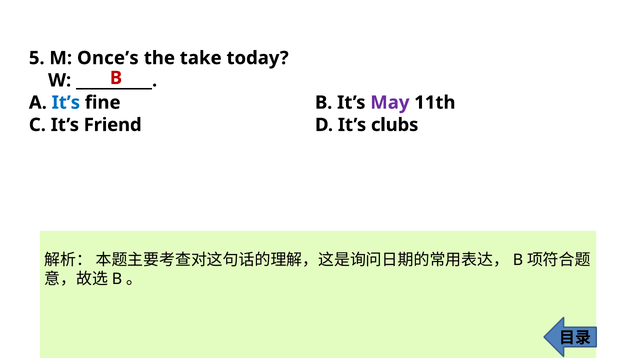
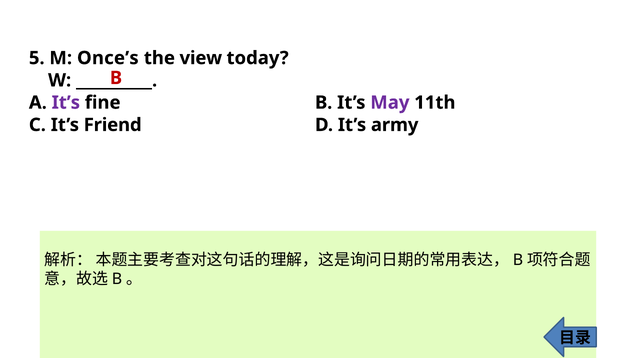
take: take -> view
It’s at (66, 103) colour: blue -> purple
clubs: clubs -> army
